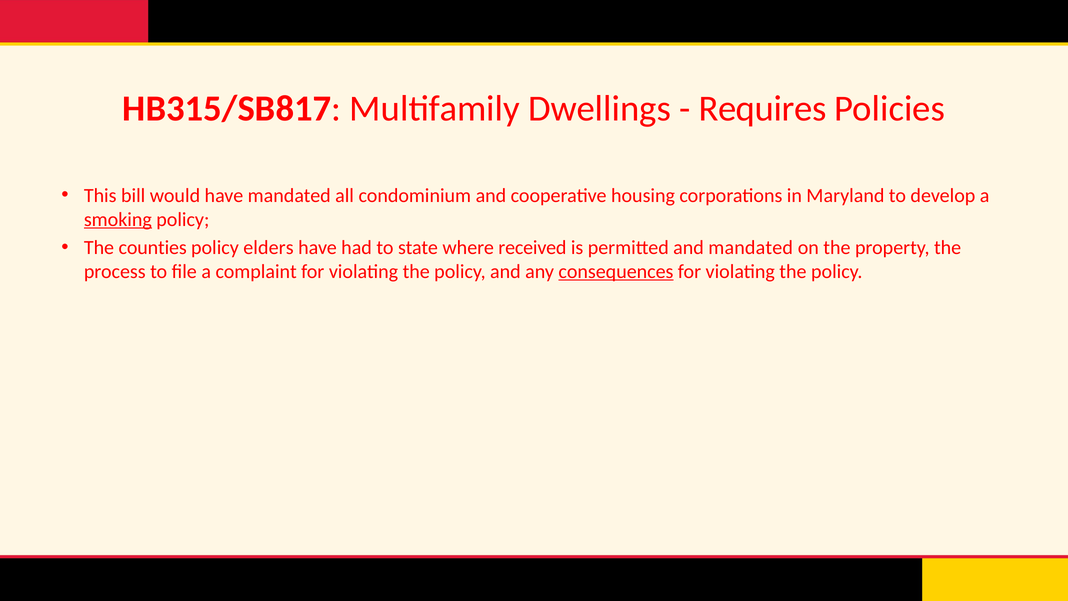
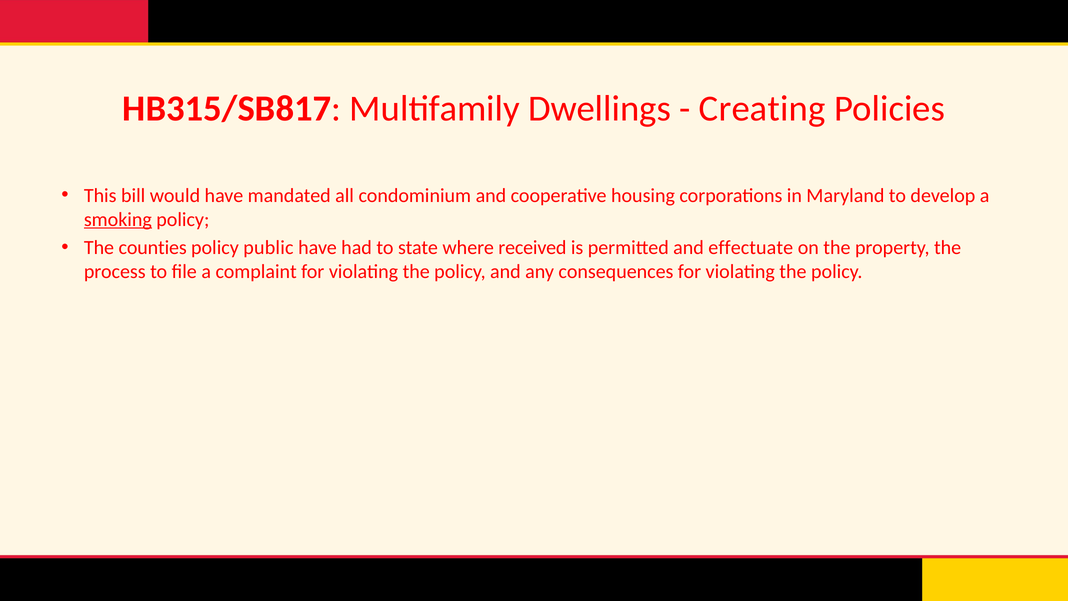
Requires: Requires -> Creating
elders: elders -> public
and mandated: mandated -> effectuate
consequences underline: present -> none
